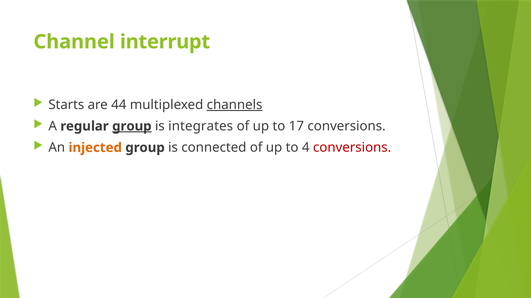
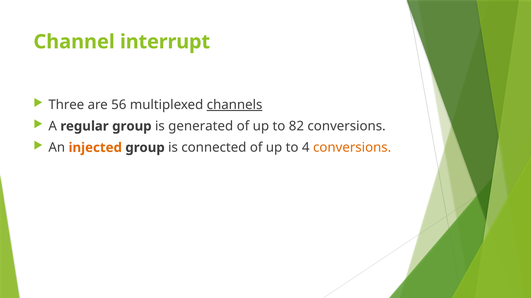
Starts: Starts -> Three
44: 44 -> 56
group at (132, 126) underline: present -> none
integrates: integrates -> generated
17: 17 -> 82
conversions at (352, 148) colour: red -> orange
